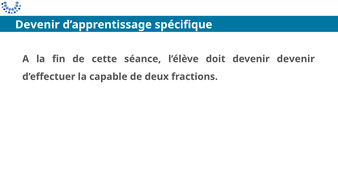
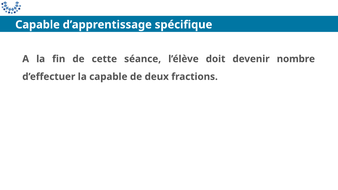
Devenir at (37, 25): Devenir -> Capable
devenir devenir: devenir -> nombre
